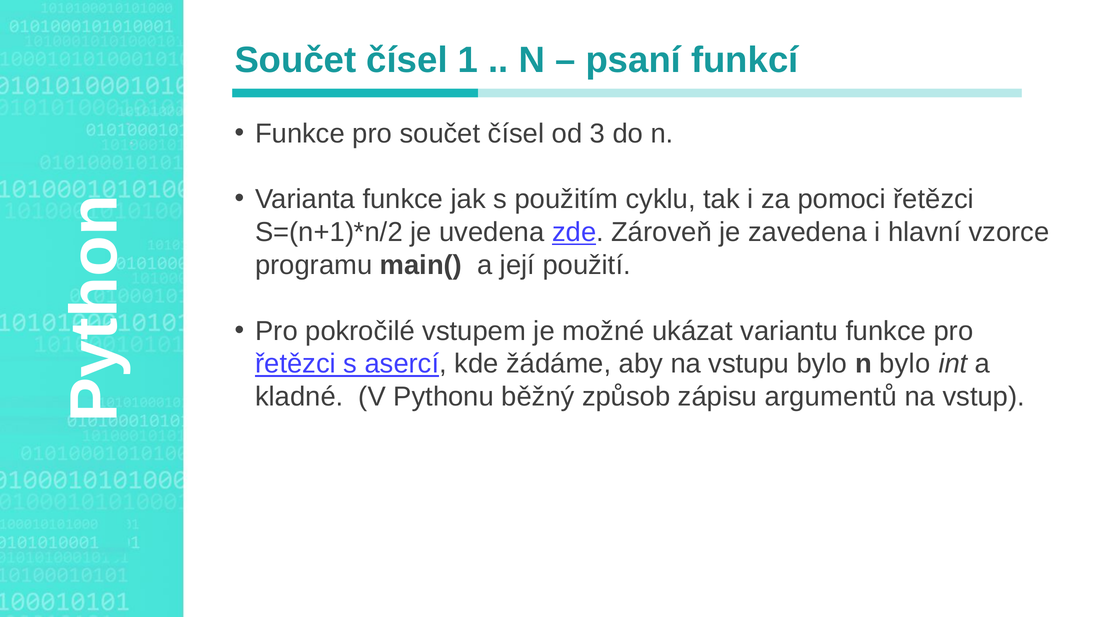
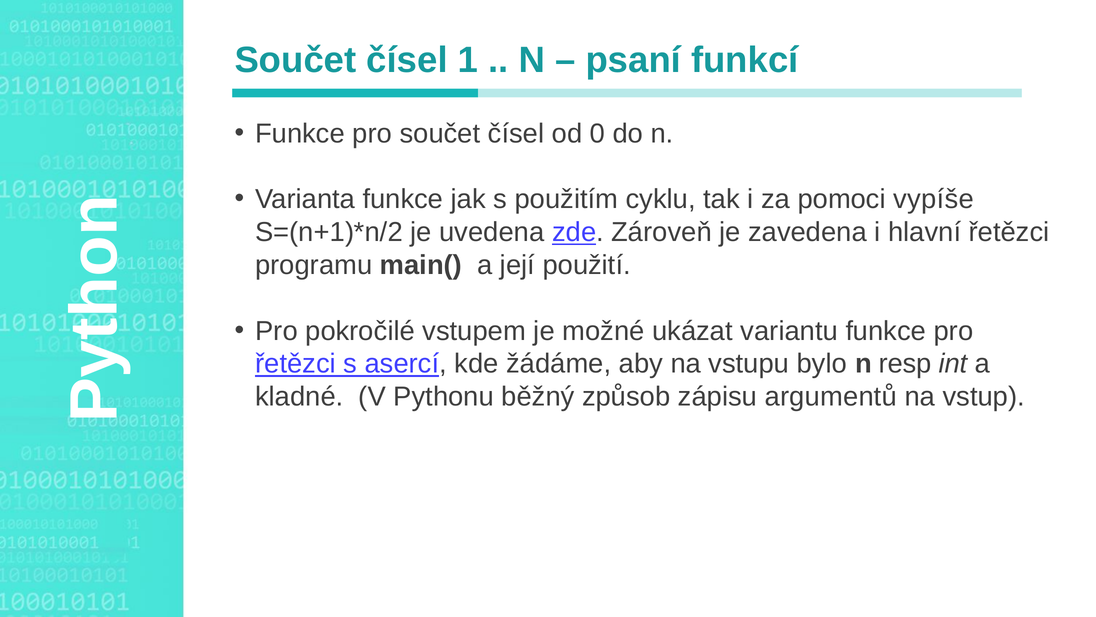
3: 3 -> 0
pomoci řetězci: řetězci -> vypíše
hlavní vzorce: vzorce -> řetězci
n bylo: bylo -> resp
